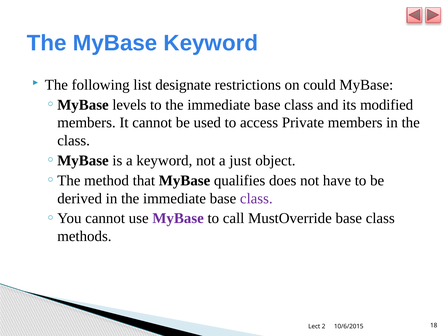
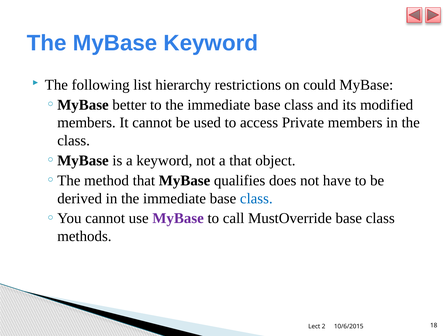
designate: designate -> hierarchy
levels: levels -> better
a just: just -> that
class at (256, 198) colour: purple -> blue
